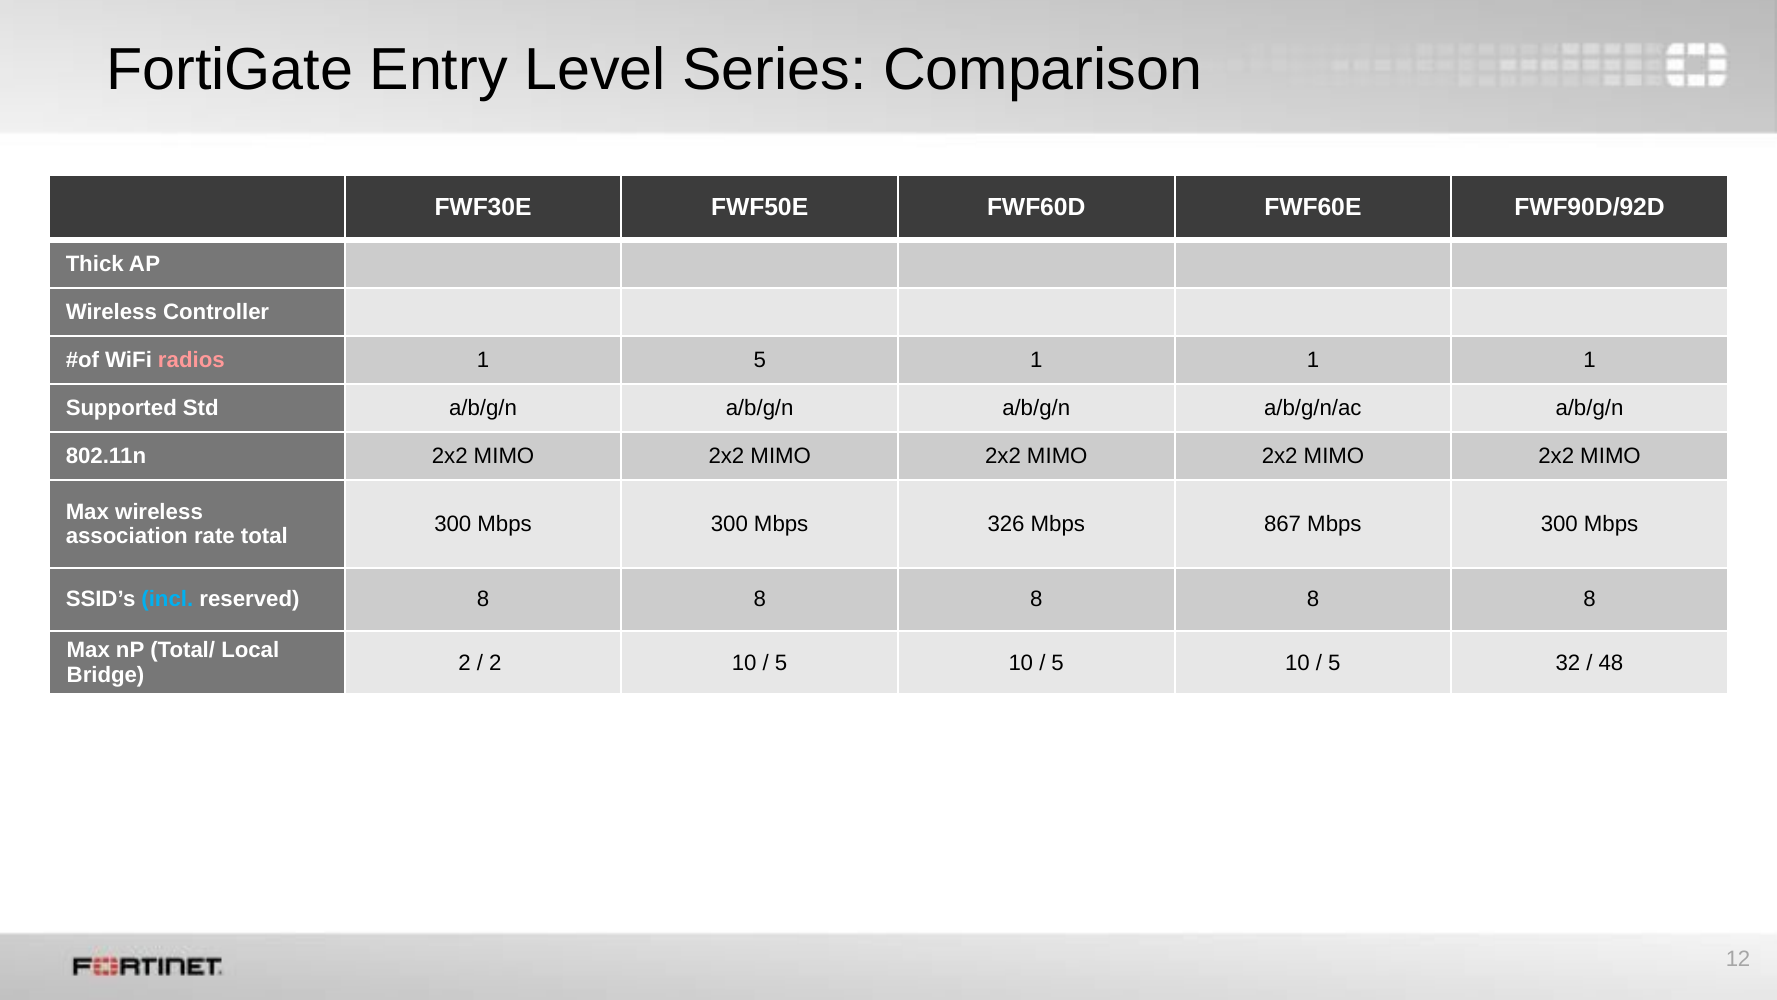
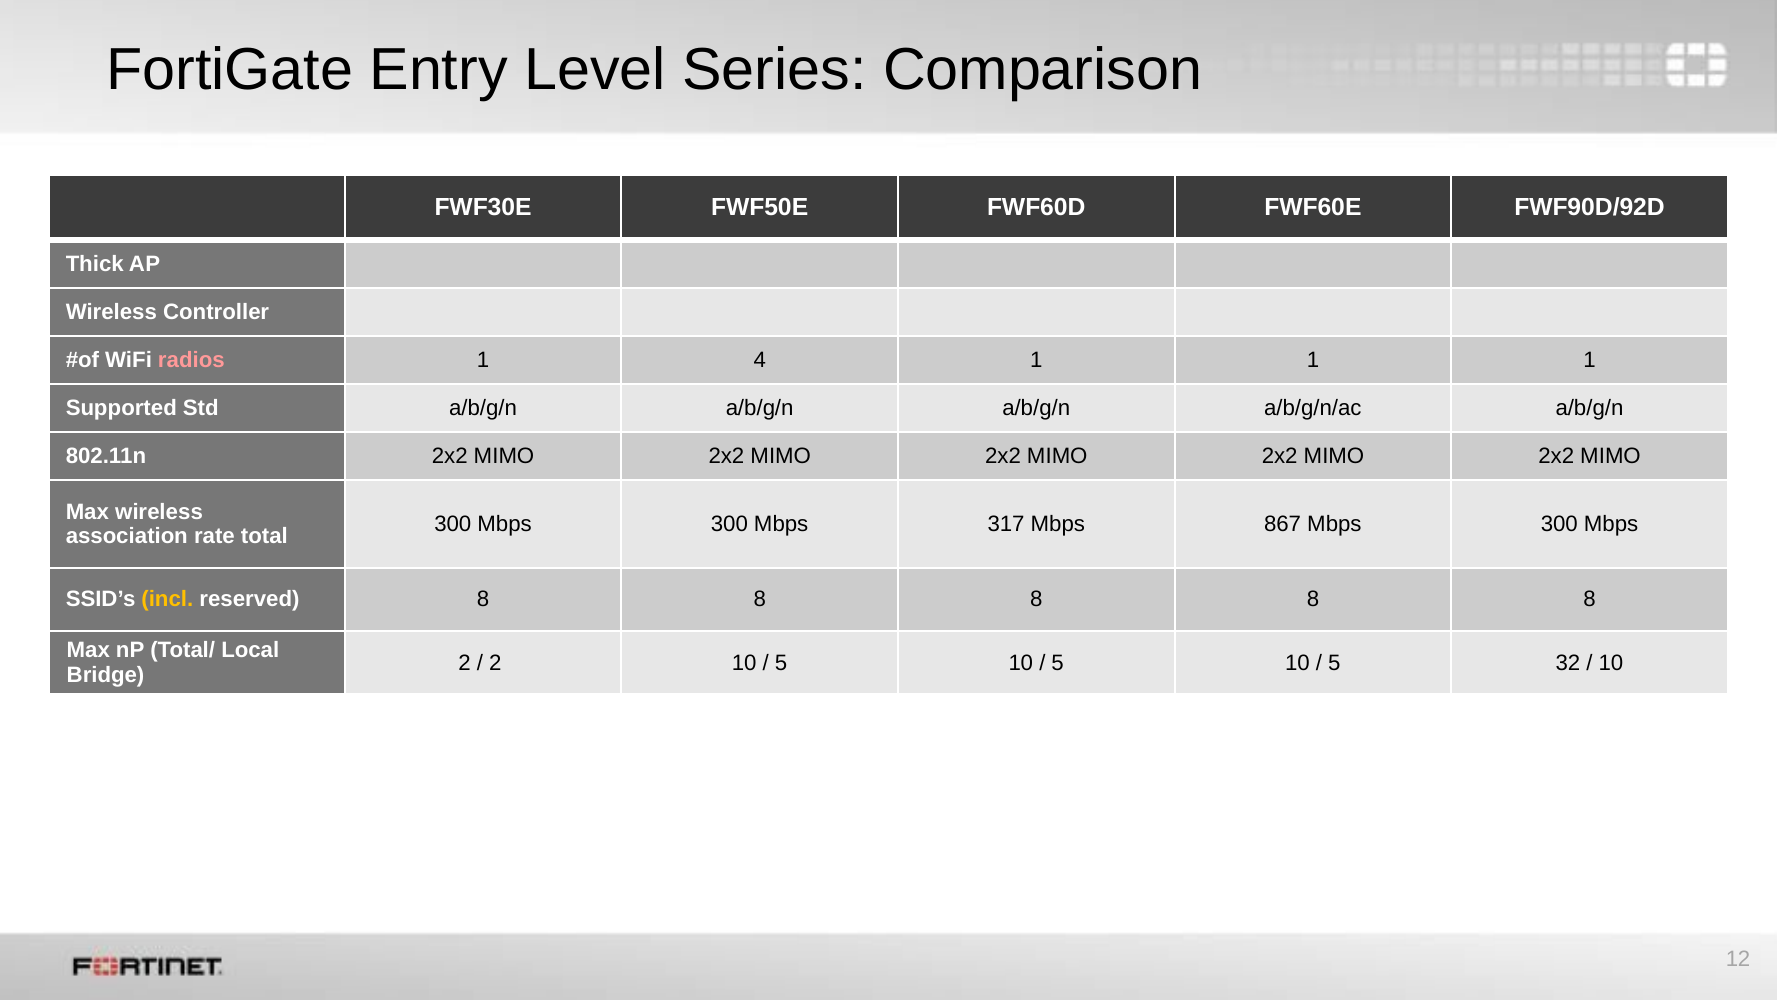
1 5: 5 -> 4
326: 326 -> 317
incl colour: light blue -> yellow
48 at (1611, 662): 48 -> 10
